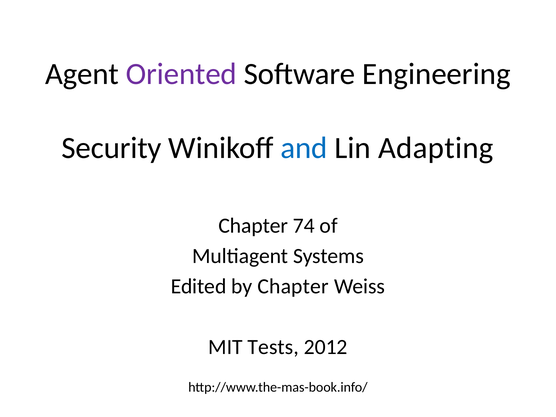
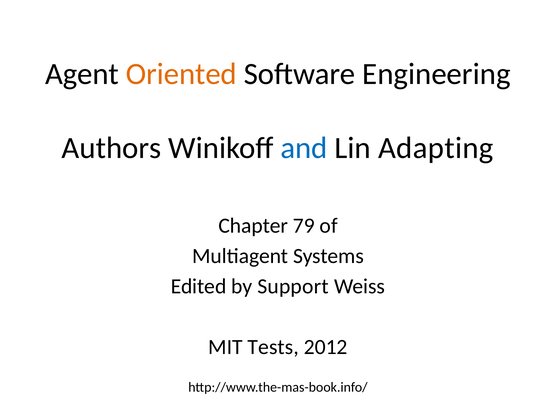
Oriented colour: purple -> orange
Security: Security -> Authors
74: 74 -> 79
by Chapter: Chapter -> Support
